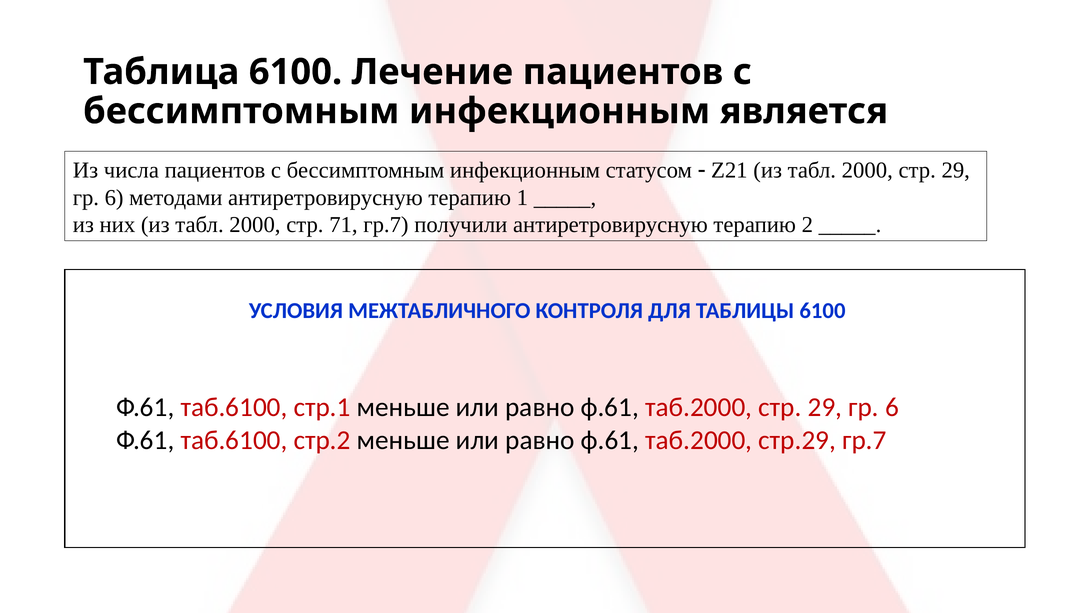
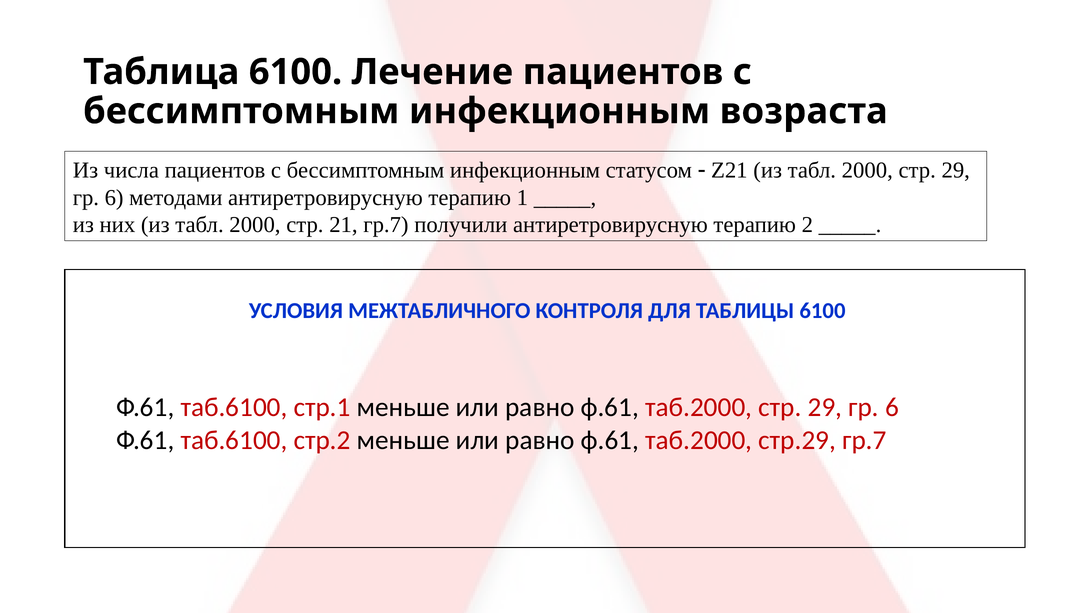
является: является -> возраста
71: 71 -> 21
